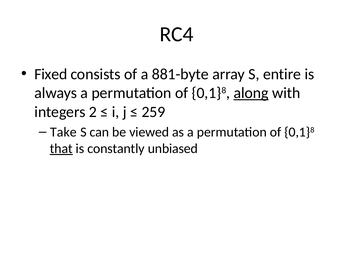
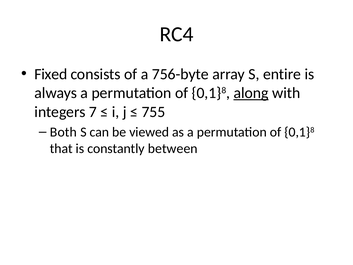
881-byte: 881-byte -> 756-byte
2: 2 -> 7
259: 259 -> 755
Take: Take -> Both
that underline: present -> none
unbiased: unbiased -> between
